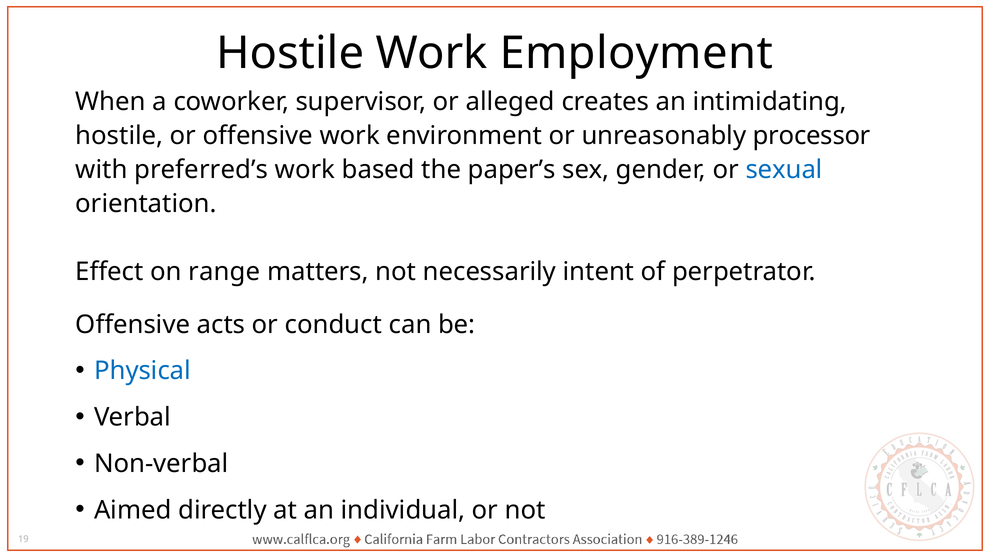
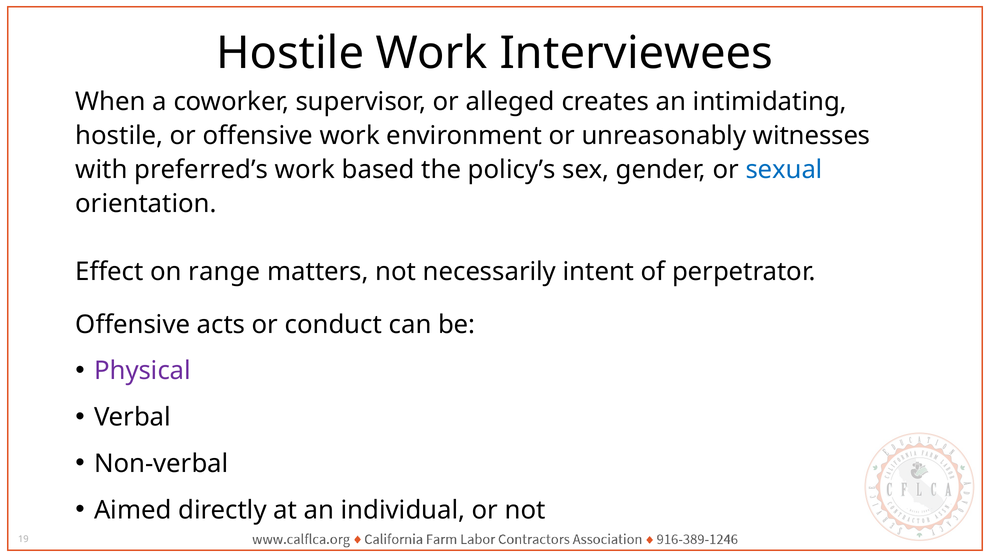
Employment: Employment -> Interviewees
processor: processor -> witnesses
paper’s: paper’s -> policy’s
Physical colour: blue -> purple
